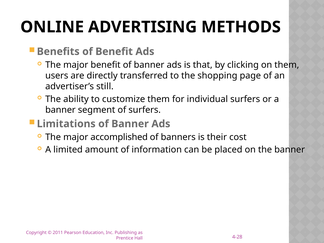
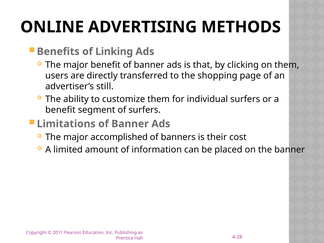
of Benefit: Benefit -> Linking
banner at (60, 110): banner -> benefit
